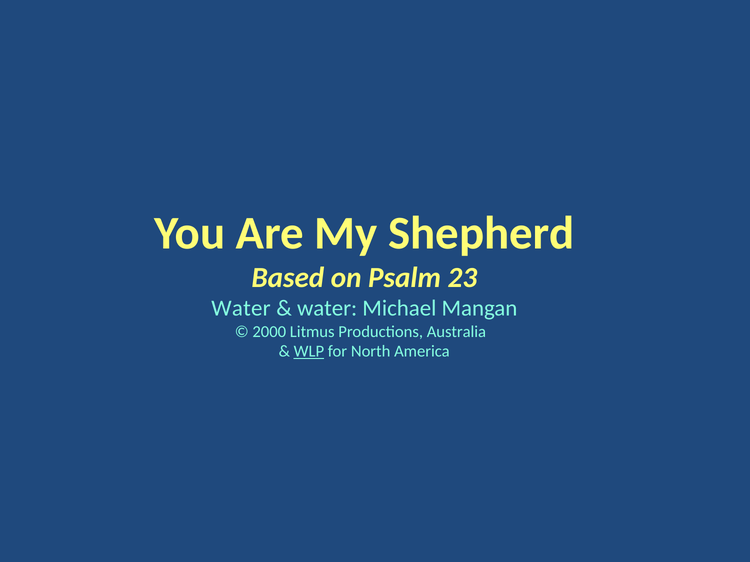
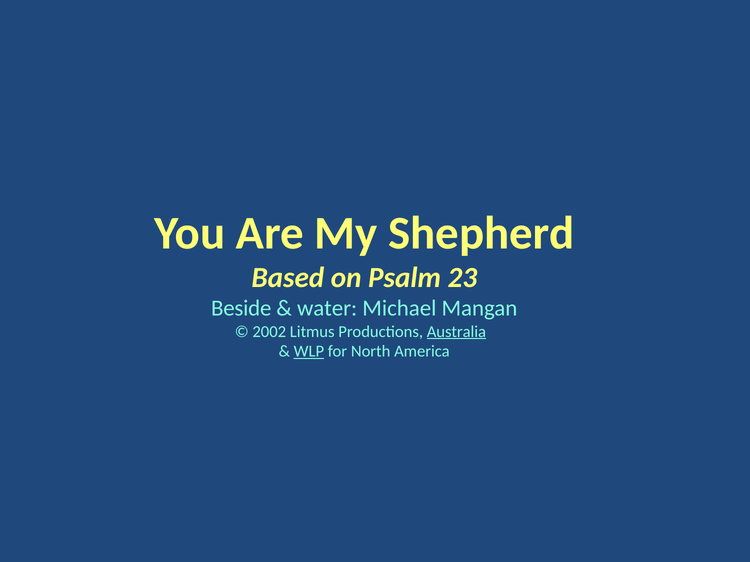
Water at (241, 309): Water -> Beside
2000: 2000 -> 2002
Australia underline: none -> present
